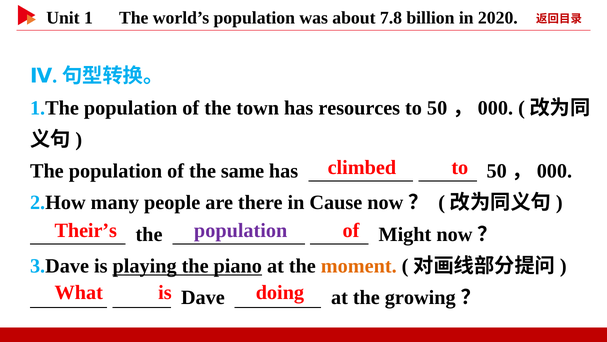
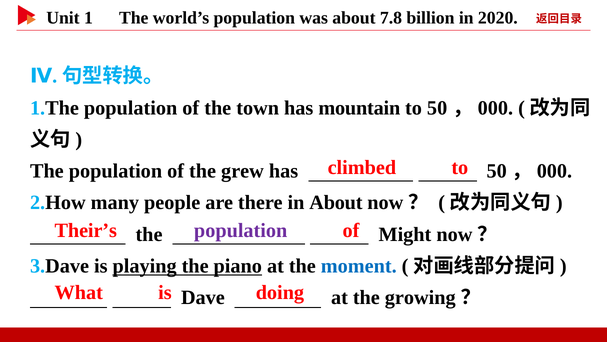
resources: resources -> mountain
same: same -> grew
in Cause: Cause -> About
moment colour: orange -> blue
